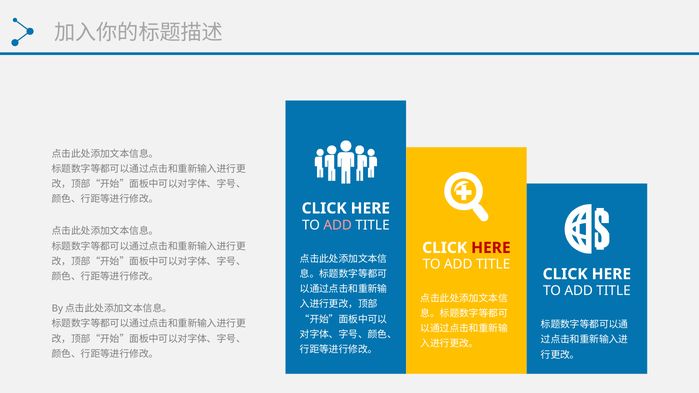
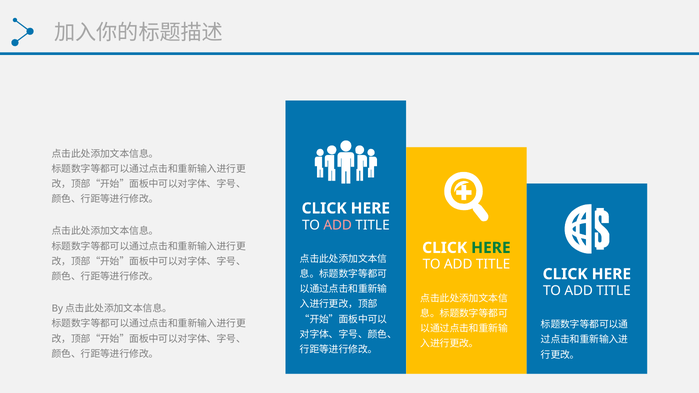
HERE at (491, 248) colour: red -> green
